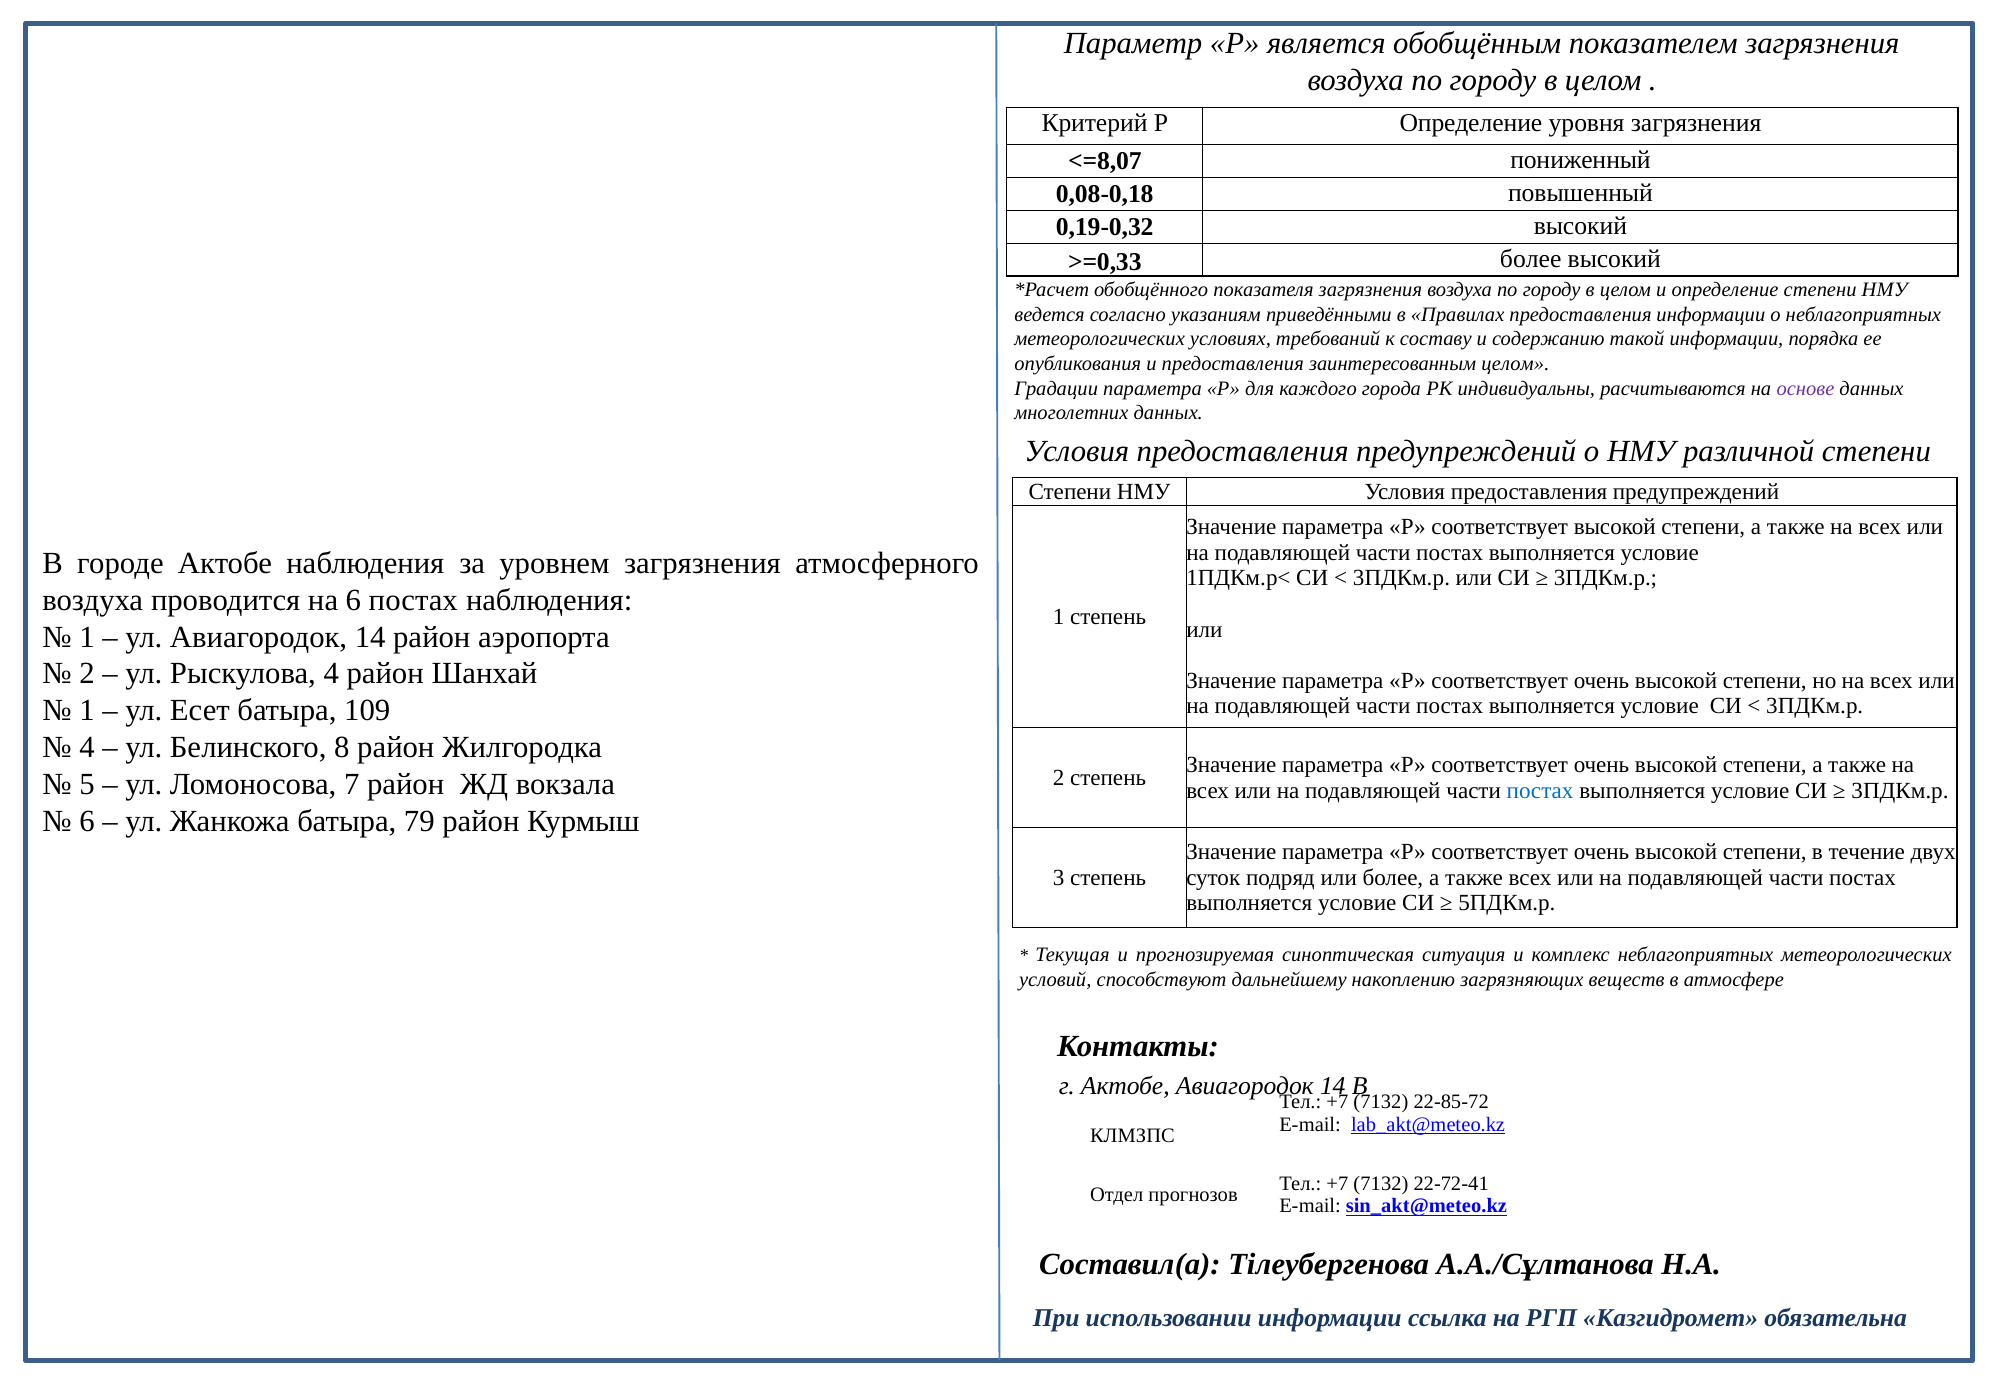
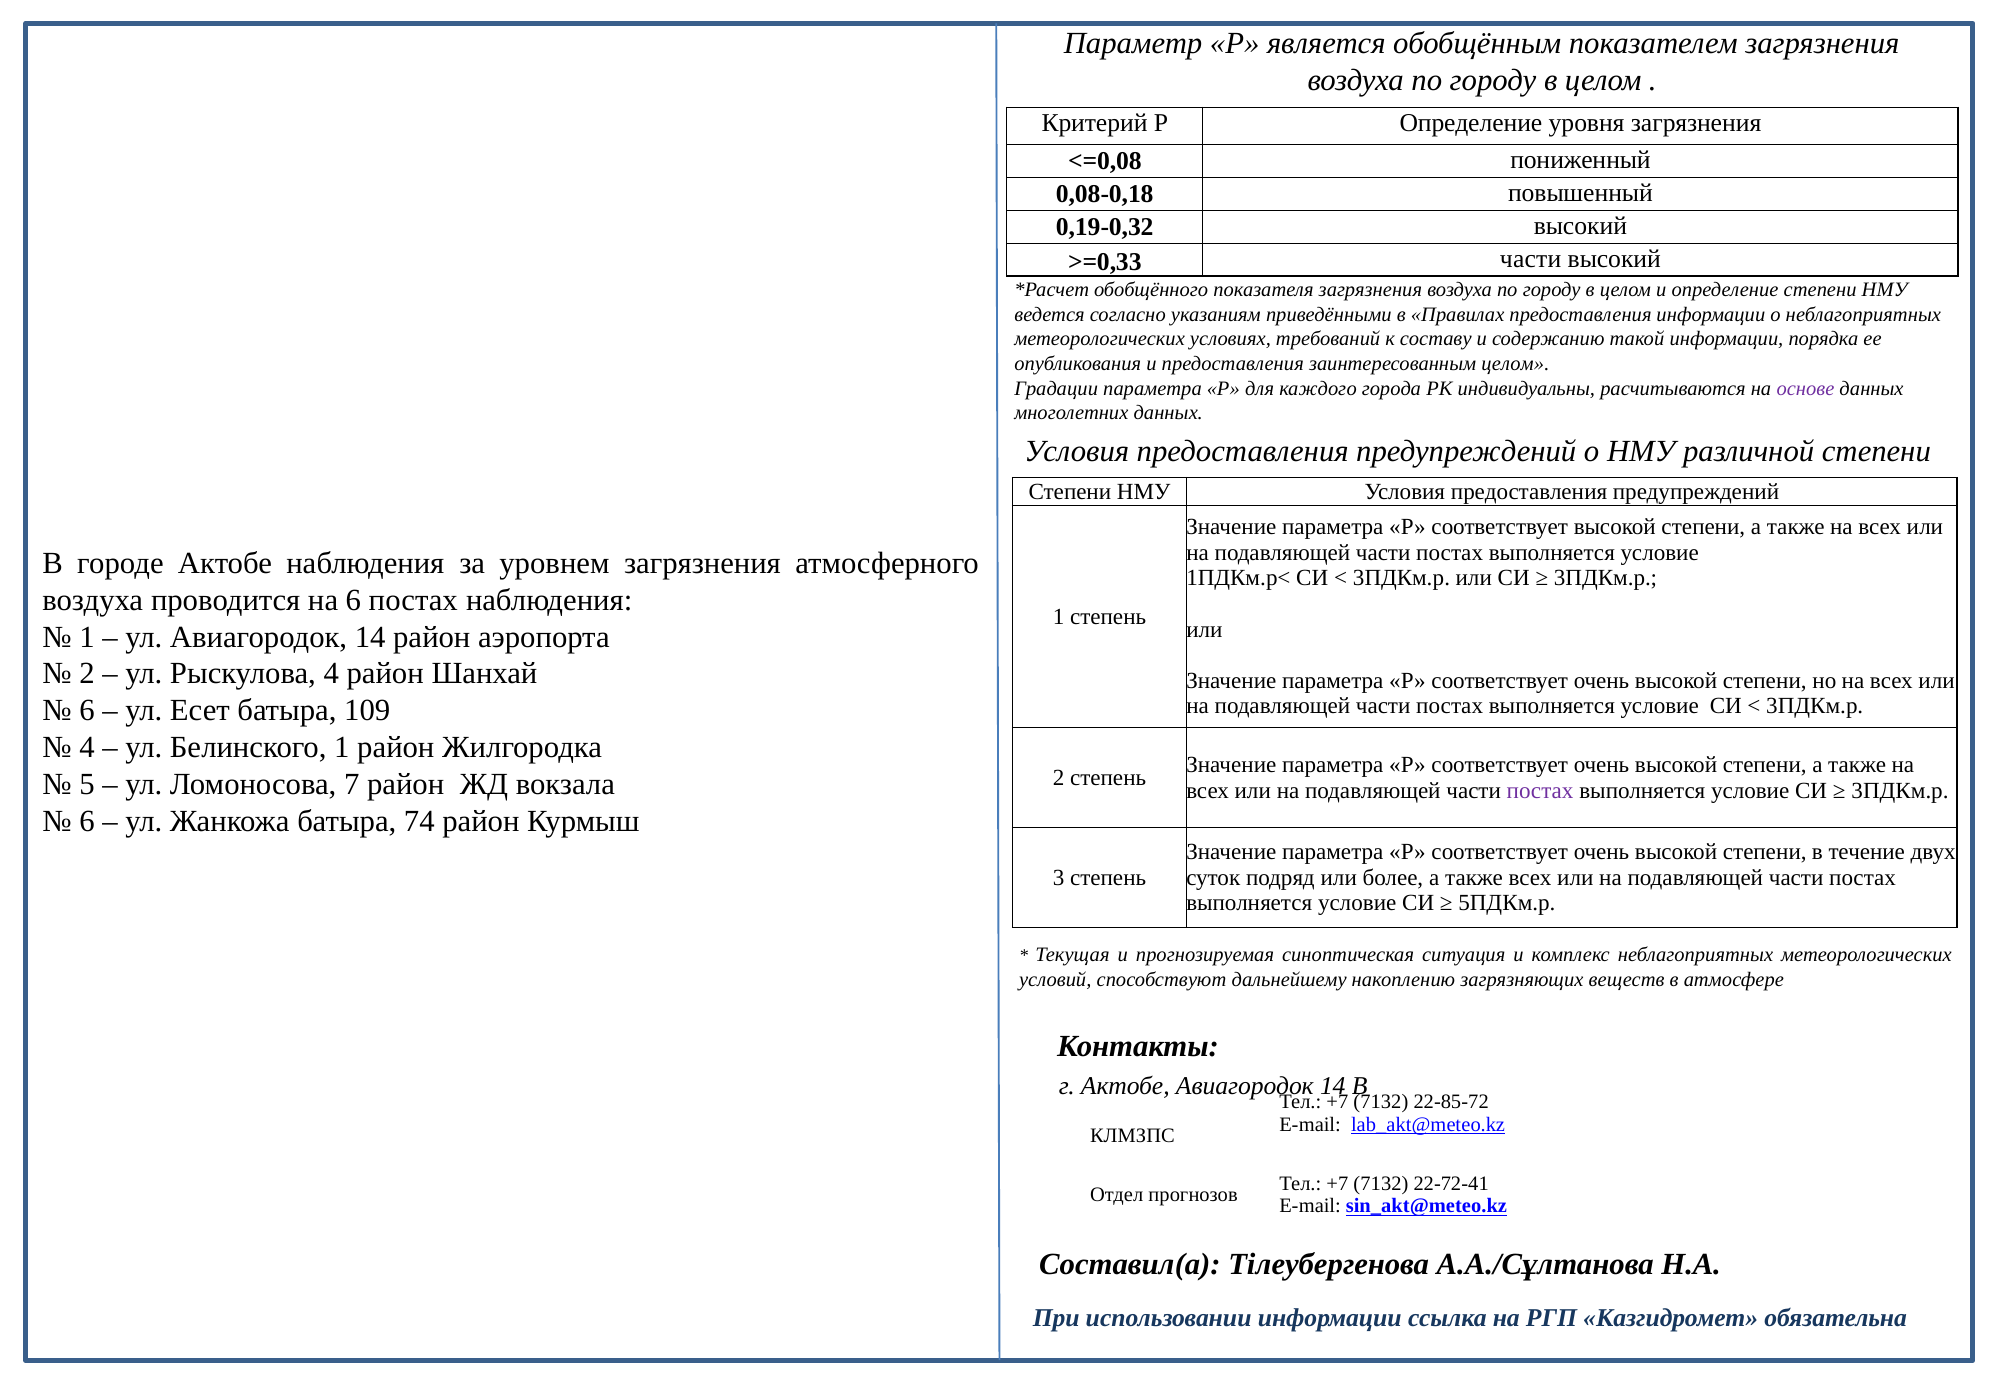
<=8,07: <=8,07 -> <=0,08
>=0,33 более: более -> части
1 at (87, 711): 1 -> 6
Белинского 8: 8 -> 1
постах at (1540, 790) colour: blue -> purple
79: 79 -> 74
